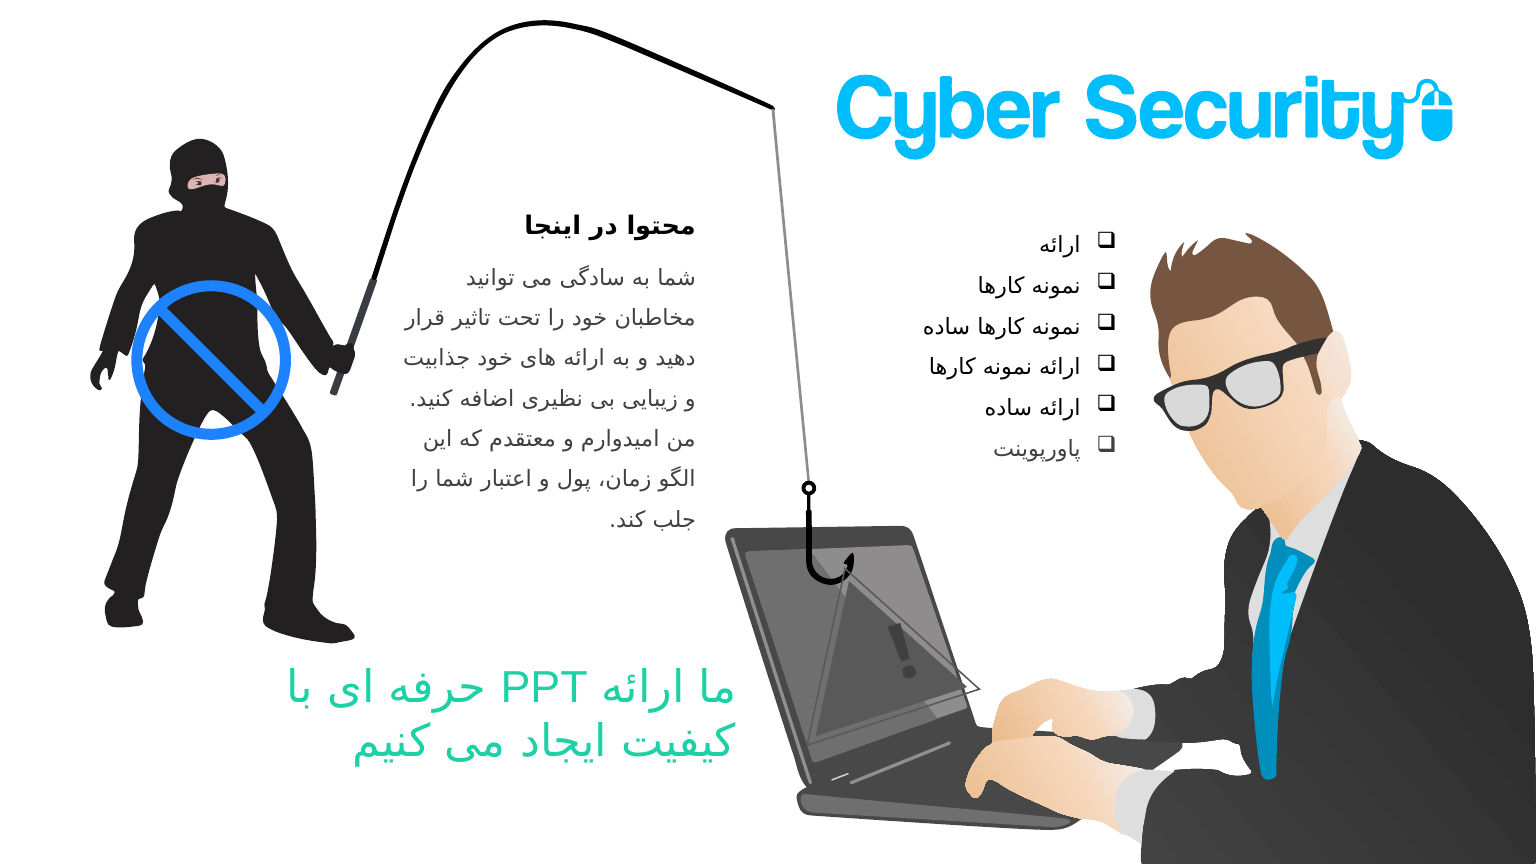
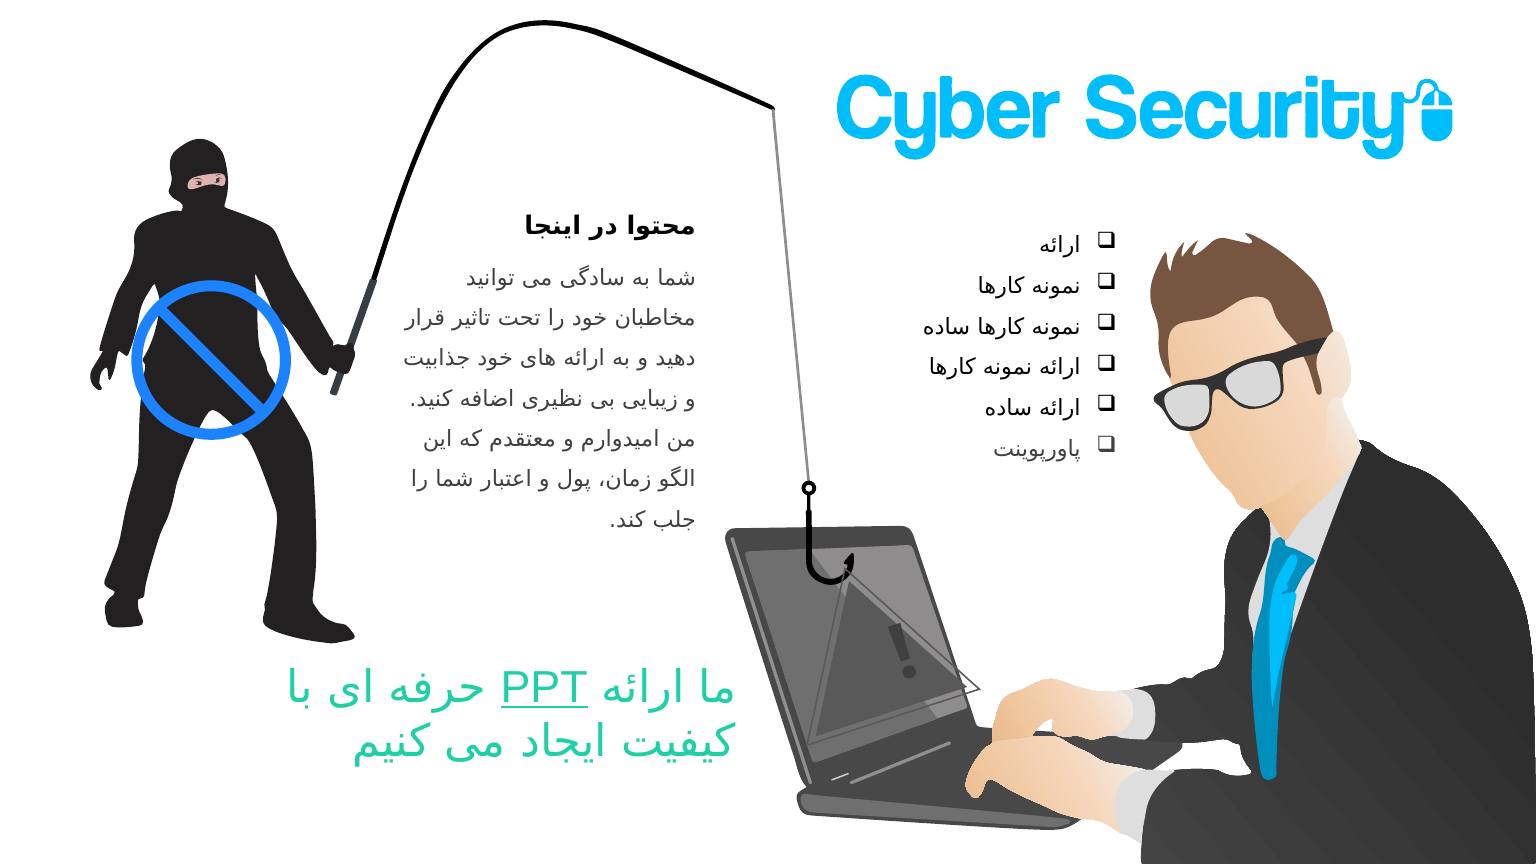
PPT underline: none -> present
